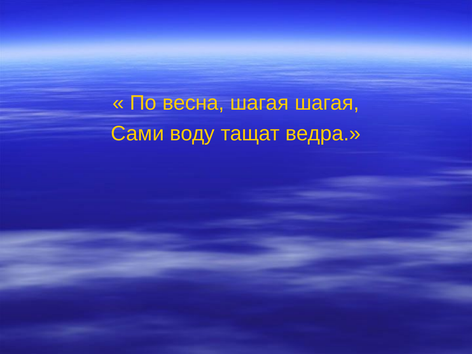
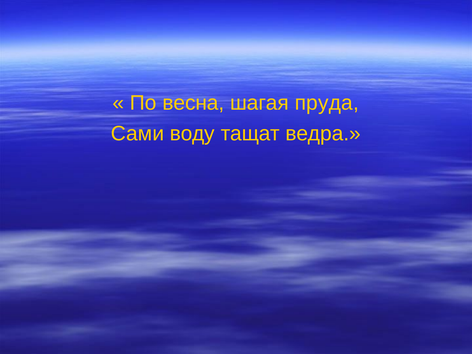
шагая шагая: шагая -> пруда
